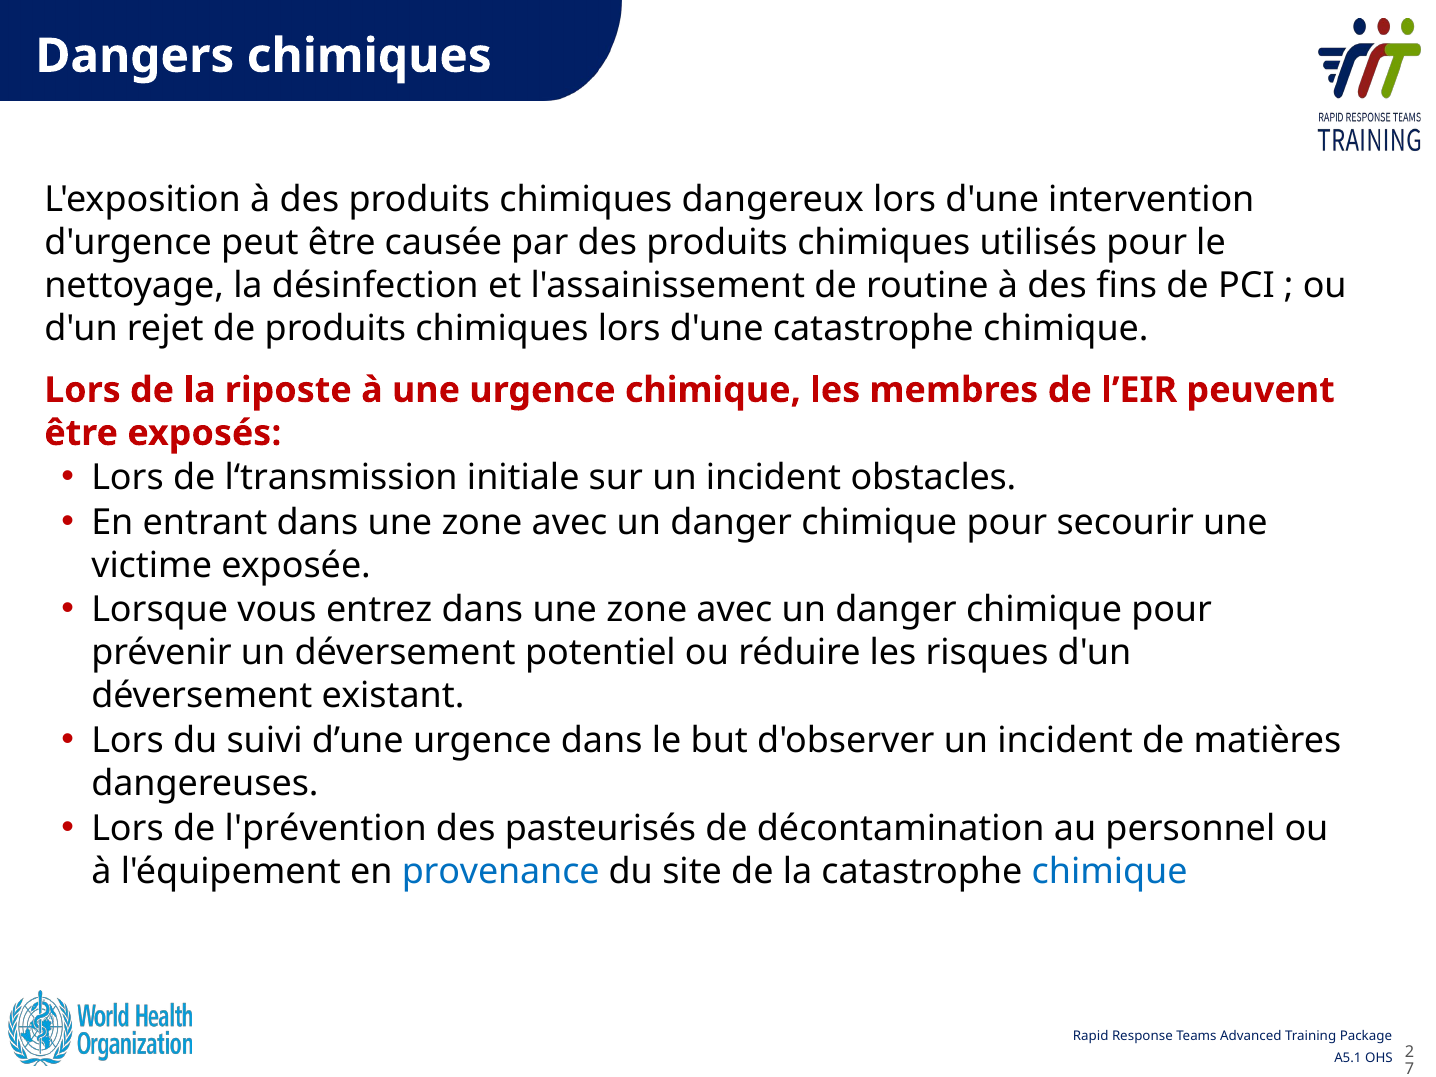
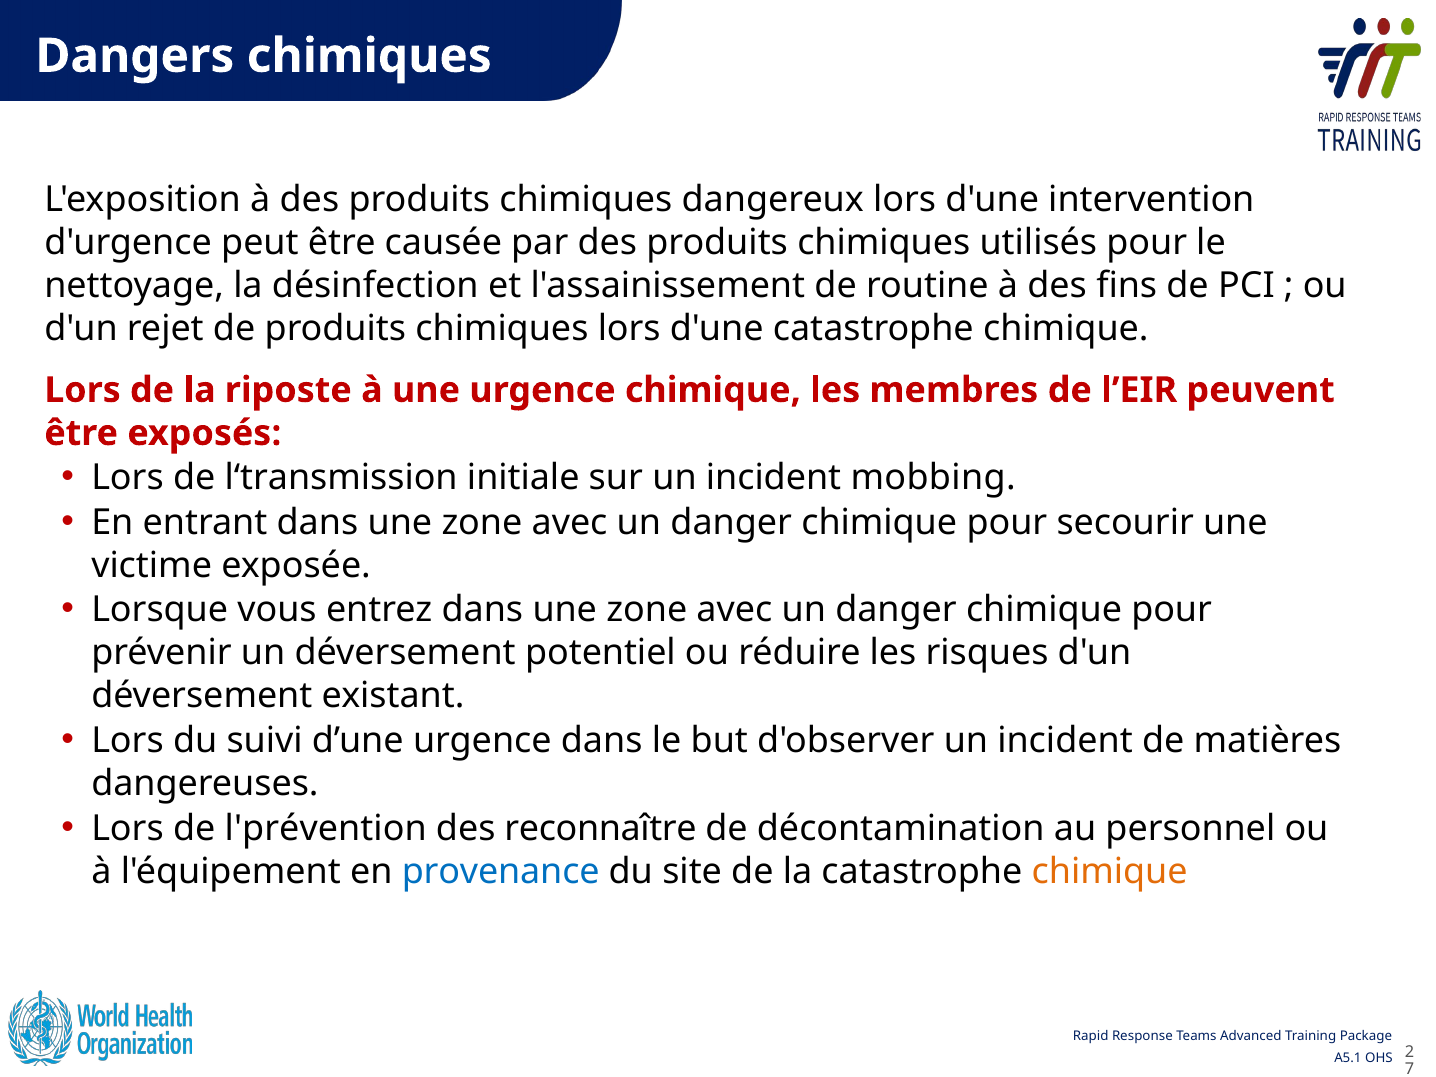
obstacles: obstacles -> mobbing
pasteurisés: pasteurisés -> reconnaître
chimique at (1110, 871) colour: blue -> orange
